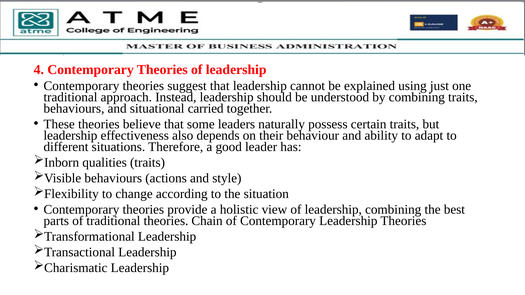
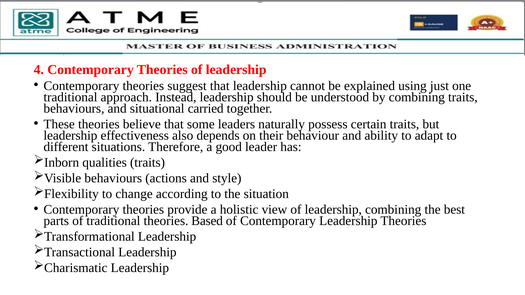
Chain: Chain -> Based
